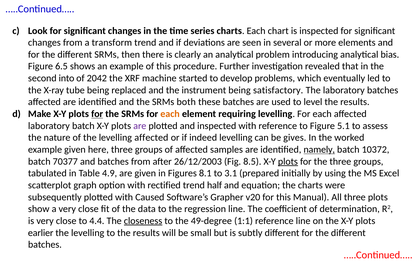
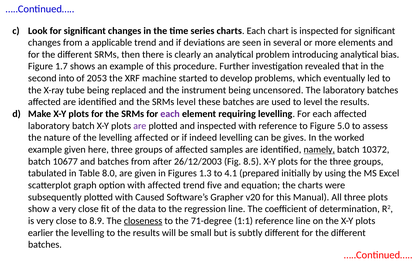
transform: transform -> applicable
6.5: 6.5 -> 1.7
2042: 2042 -> 2053
satisfactory: satisfactory -> uncensored
SRMs both: both -> level
for at (97, 114) underline: present -> none
each at (170, 114) colour: orange -> purple
5.1: 5.1 -> 5.0
70377: 70377 -> 10677
plots at (288, 161) underline: present -> none
4.9: 4.9 -> 8.0
8.1: 8.1 -> 1.3
3.1: 3.1 -> 4.1
with rectified: rectified -> affected
half: half -> five
4.4: 4.4 -> 8.9
49-degree: 49-degree -> 71-degree
